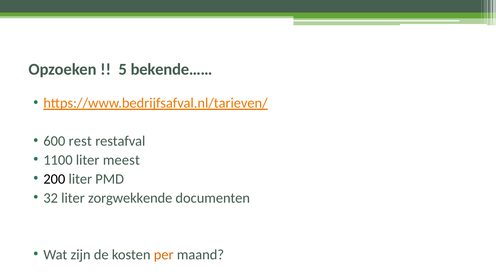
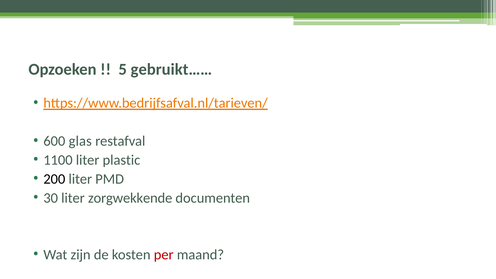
bekende……: bekende…… -> gebruikt……
rest: rest -> glas
meest: meest -> plastic
32: 32 -> 30
per colour: orange -> red
